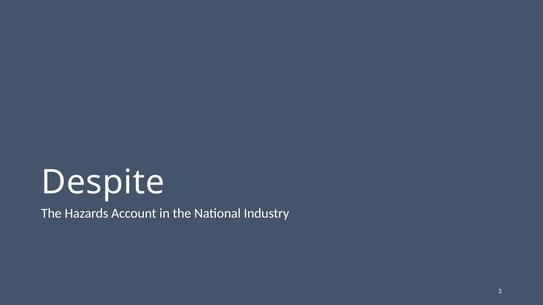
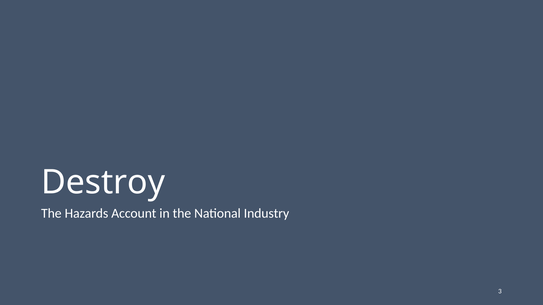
Despite: Despite -> Destroy
